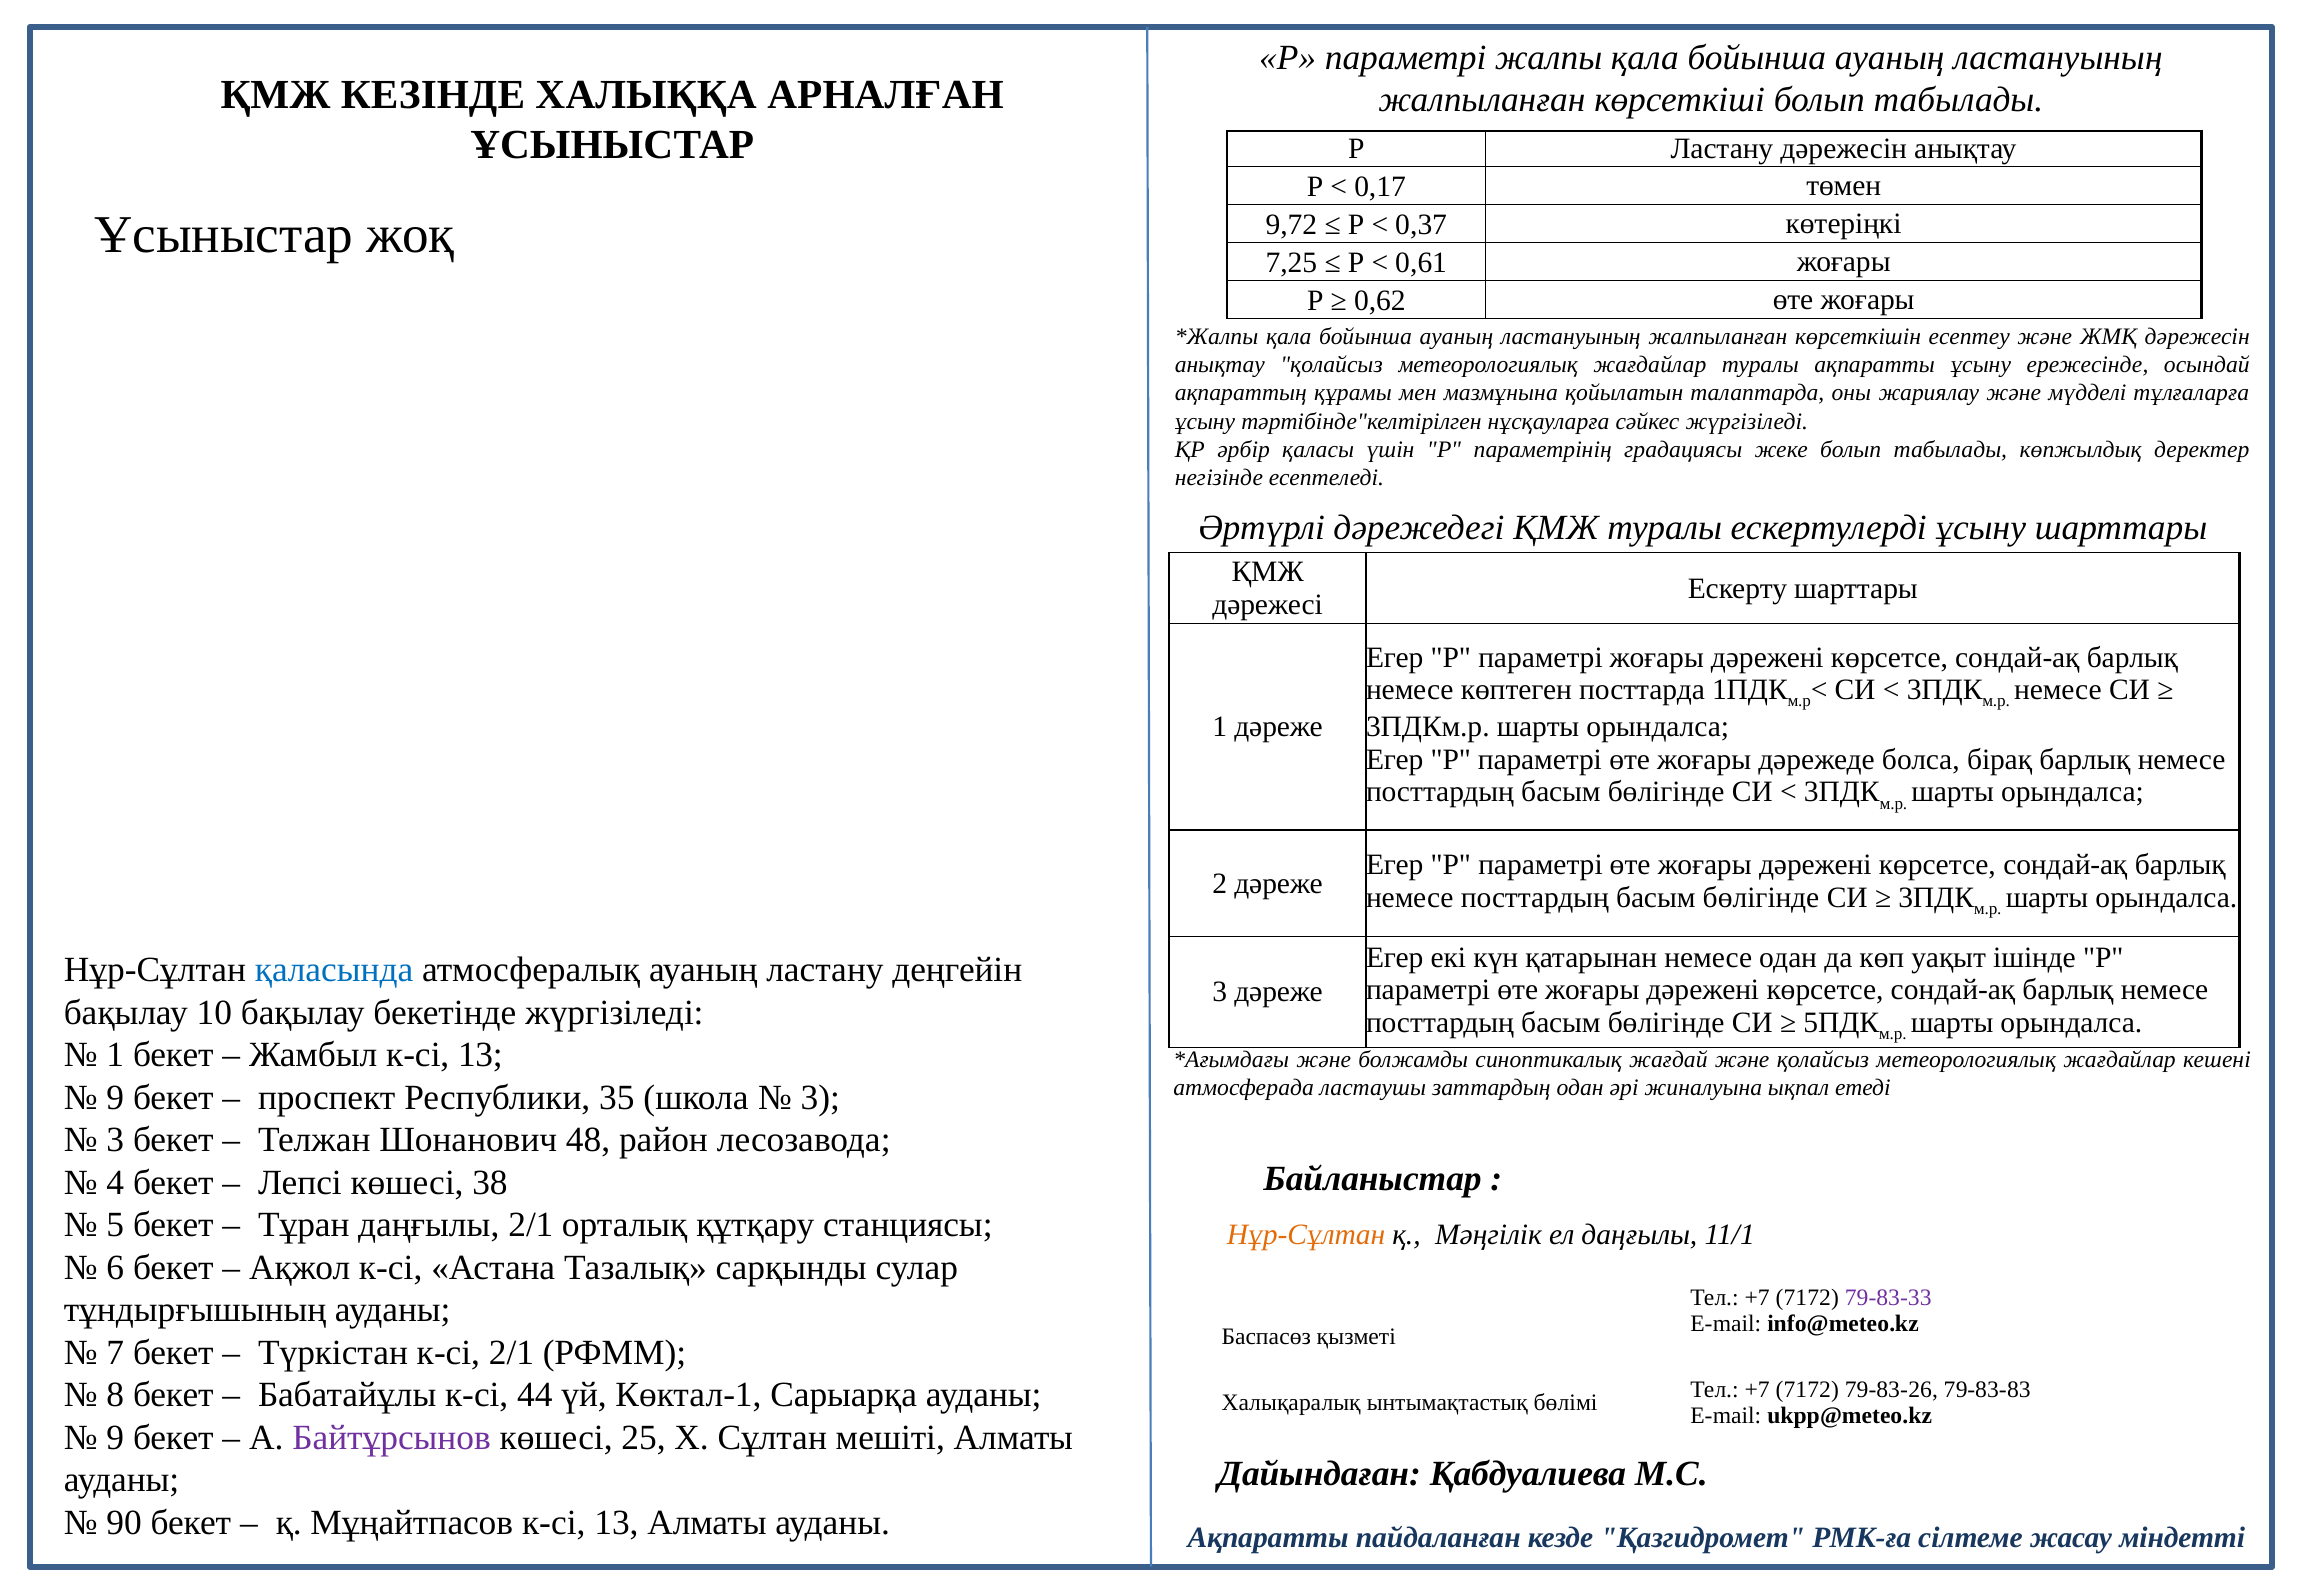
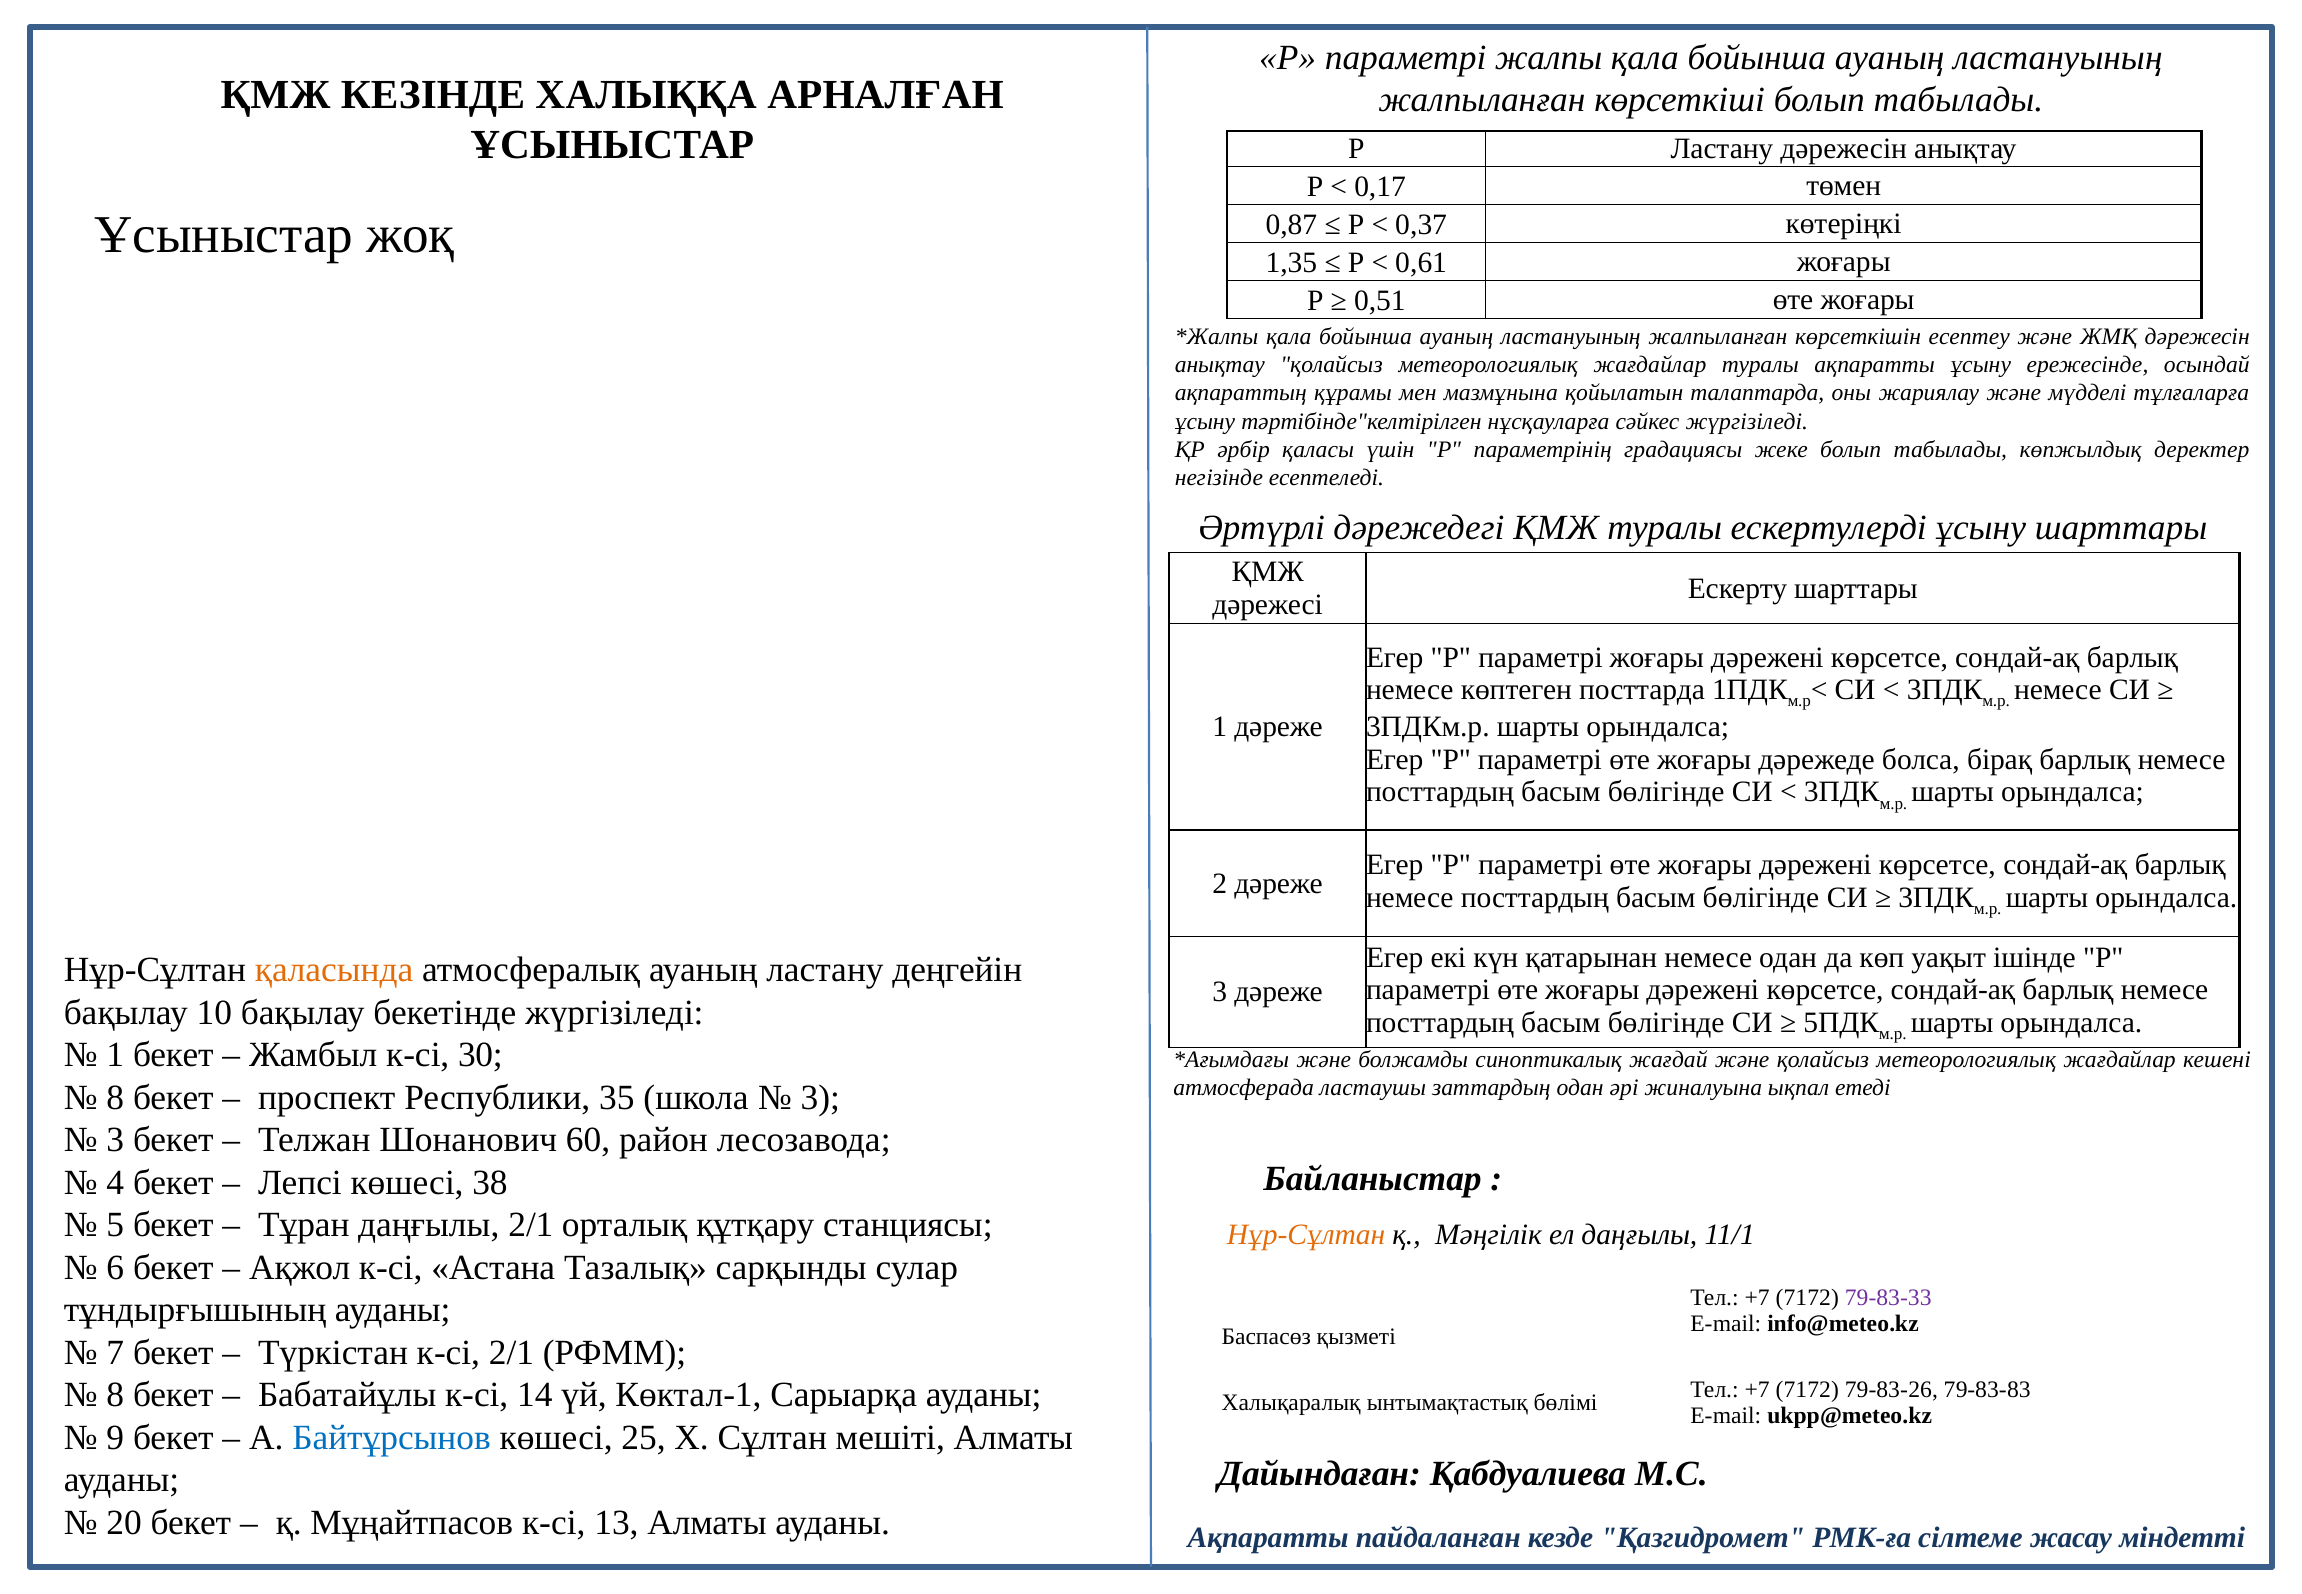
9,72: 9,72 -> 0,87
7,25: 7,25 -> 1,35
0,62: 0,62 -> 0,51
қаласында colour: blue -> orange
Жамбыл к-сі 13: 13 -> 30
9 at (115, 1097): 9 -> 8
48: 48 -> 60
44: 44 -> 14
Байтұрсынов colour: purple -> blue
90: 90 -> 20
